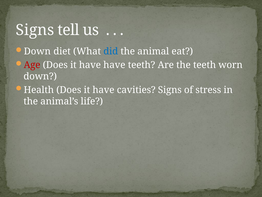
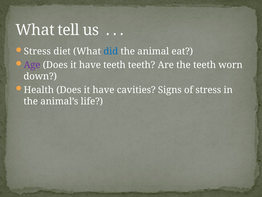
Signs at (35, 30): Signs -> What
Down at (37, 51): Down -> Stress
Age colour: red -> purple
have have: have -> teeth
